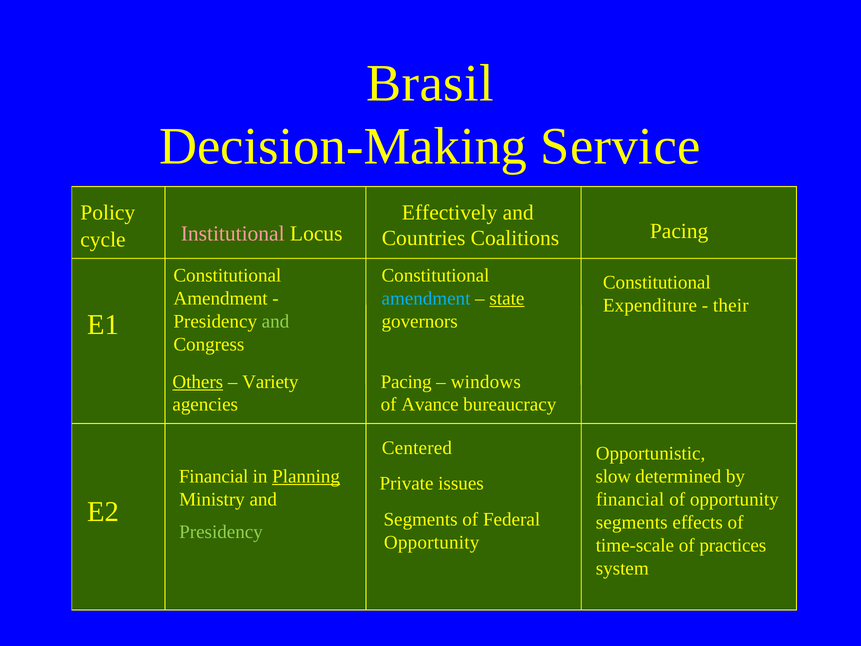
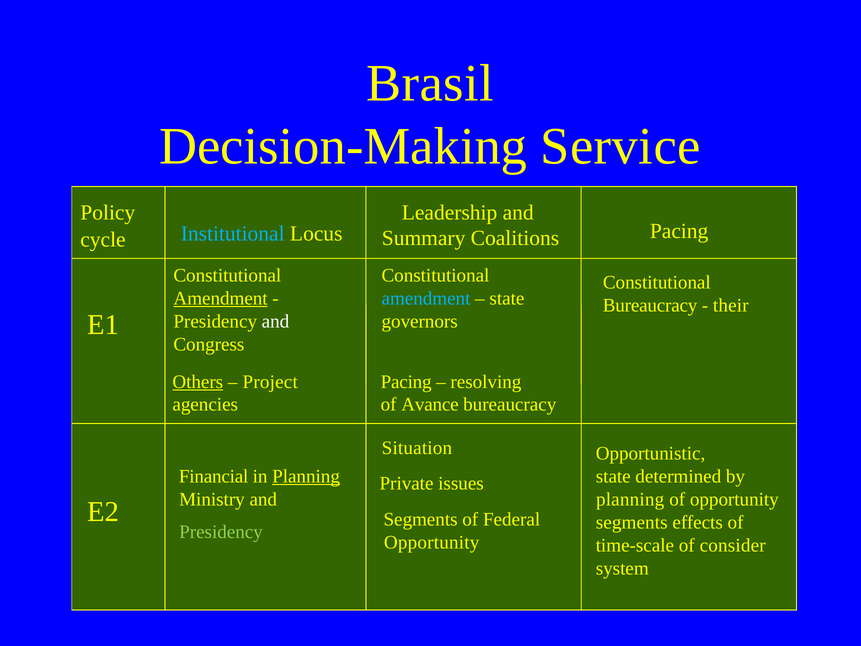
Effectively: Effectively -> Leadership
Countries: Countries -> Summary
Institutional colour: pink -> light blue
Amendment at (221, 298) underline: none -> present
state at (507, 298) underline: present -> none
Expenditure at (650, 305): Expenditure -> Bureaucracy
and at (276, 321) colour: light green -> white
Variety: Variety -> Project
windows: windows -> resolving
Centered: Centered -> Situation
slow at (613, 476): slow -> state
financial at (630, 499): financial -> planning
practices: practices -> consider
